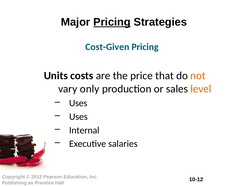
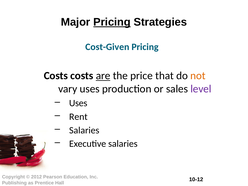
Units at (56, 76): Units -> Costs
are underline: none -> present
vary only: only -> uses
level colour: orange -> purple
Uses at (78, 117): Uses -> Rent
Internal at (84, 130): Internal -> Salaries
